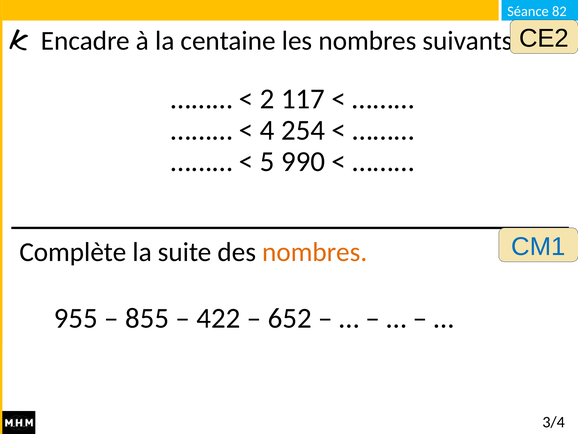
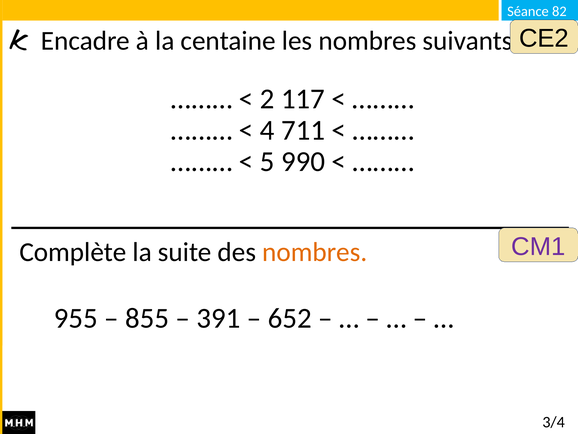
254: 254 -> 711
CM1 colour: blue -> purple
422: 422 -> 391
